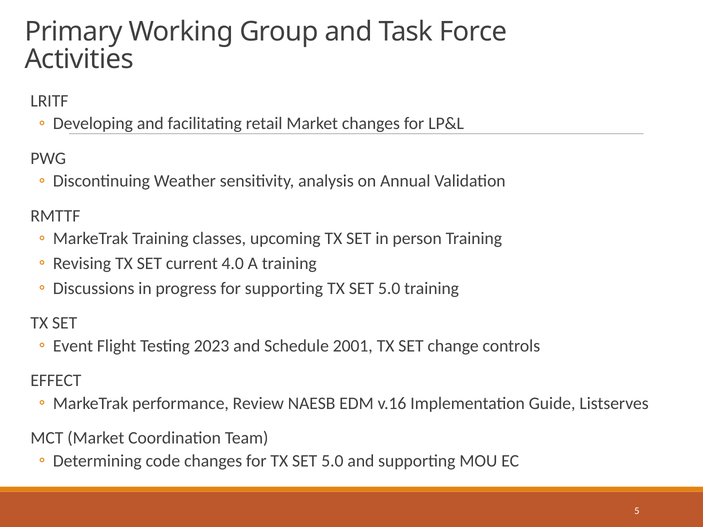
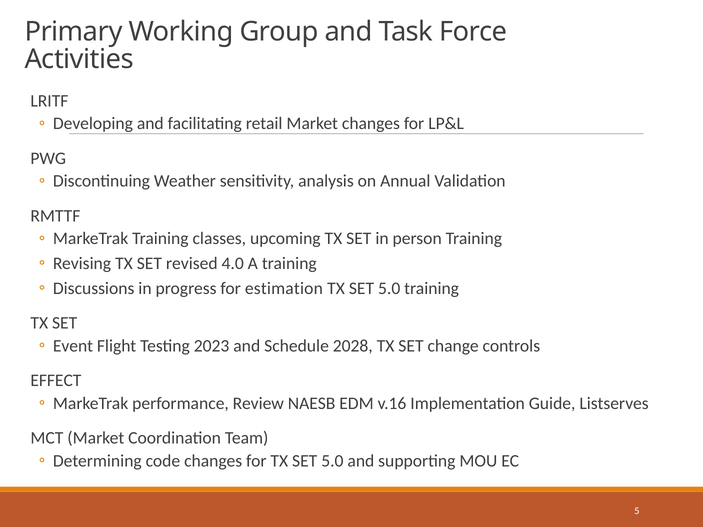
current: current -> revised
for supporting: supporting -> estimation
2001: 2001 -> 2028
